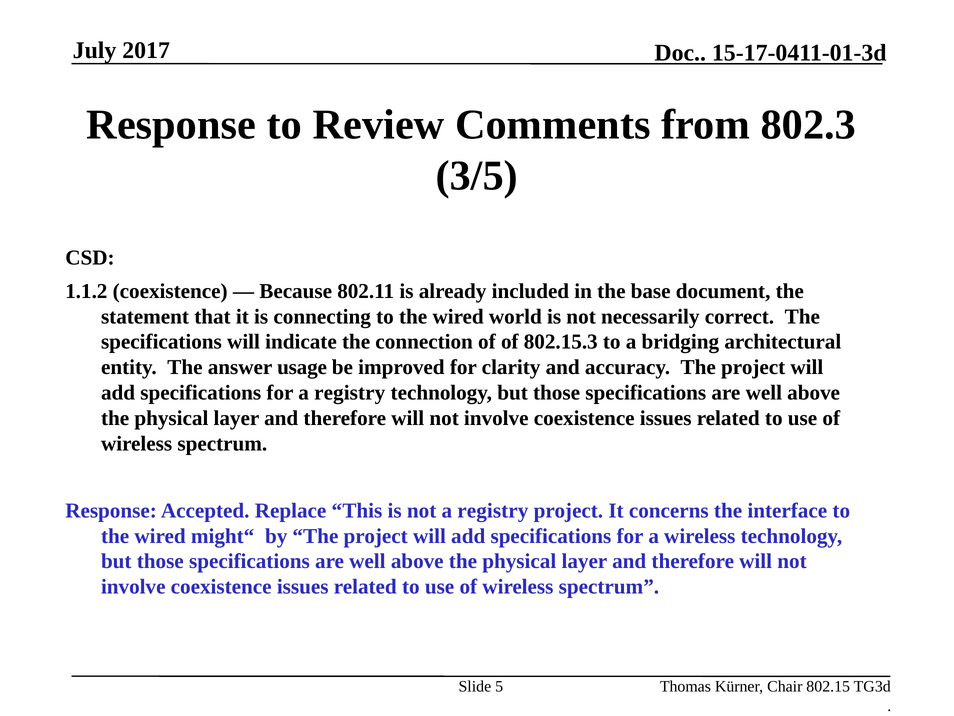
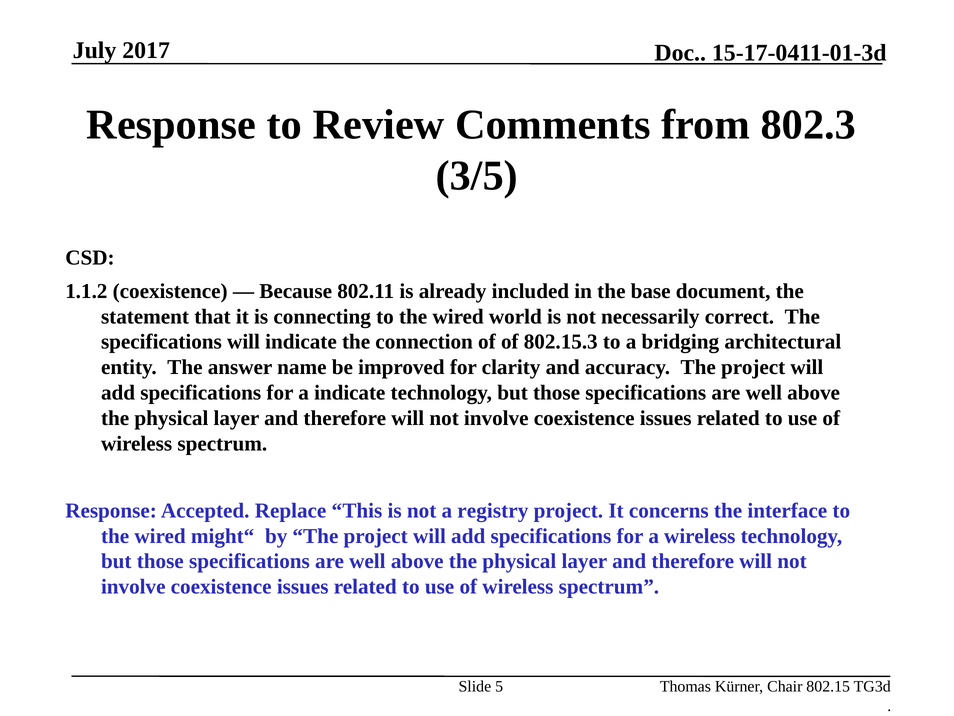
usage: usage -> name
for a registry: registry -> indicate
